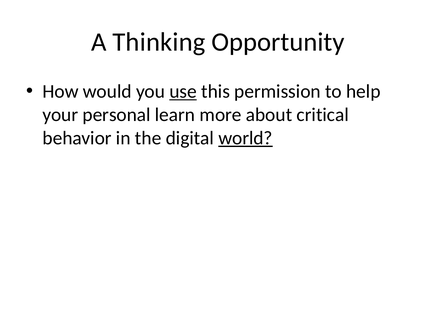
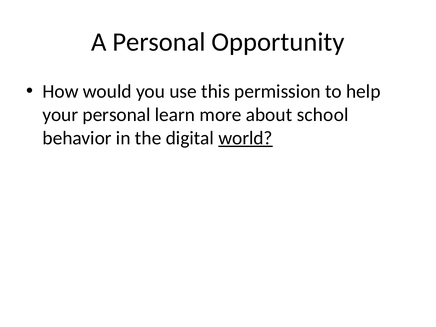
A Thinking: Thinking -> Personal
use underline: present -> none
critical: critical -> school
